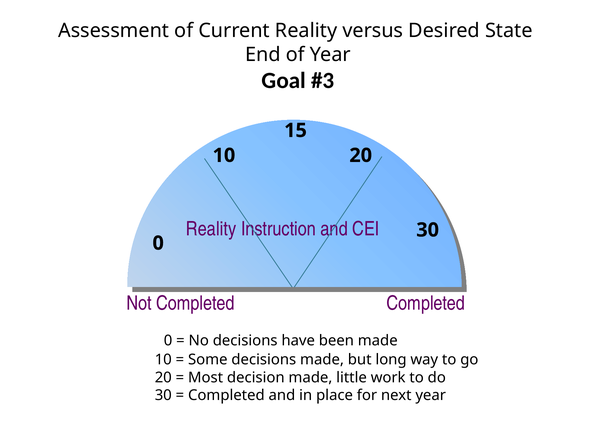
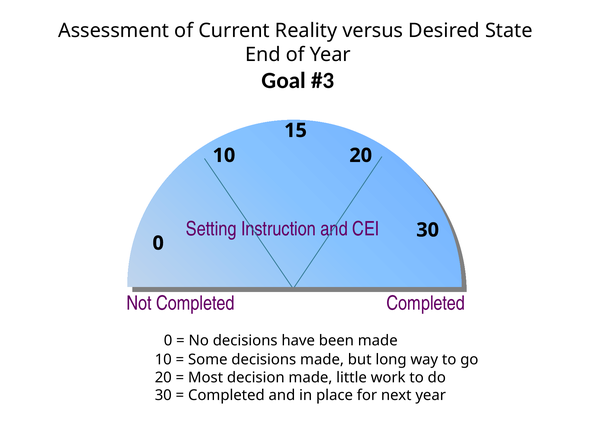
Reality at (211, 229): Reality -> Setting
